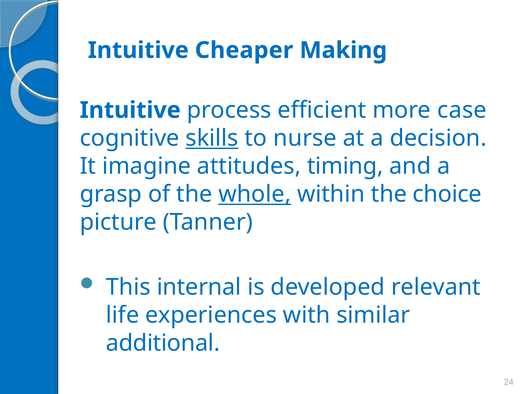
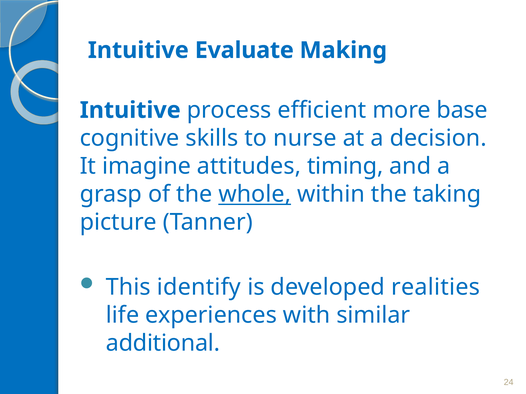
Cheaper: Cheaper -> Evaluate
case: case -> base
skills underline: present -> none
choice: choice -> taking
internal: internal -> identify
relevant: relevant -> realities
